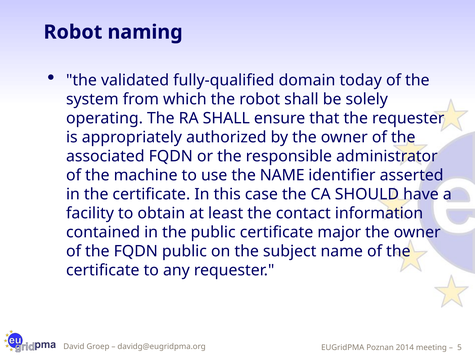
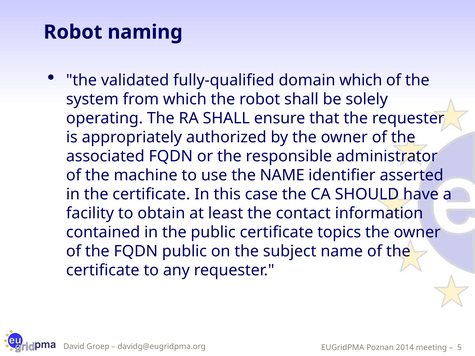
domain today: today -> which
major: major -> topics
